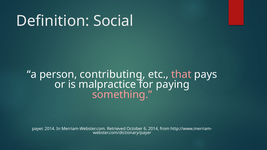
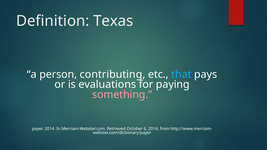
Social: Social -> Texas
that colour: pink -> light blue
malpractice: malpractice -> evaluations
